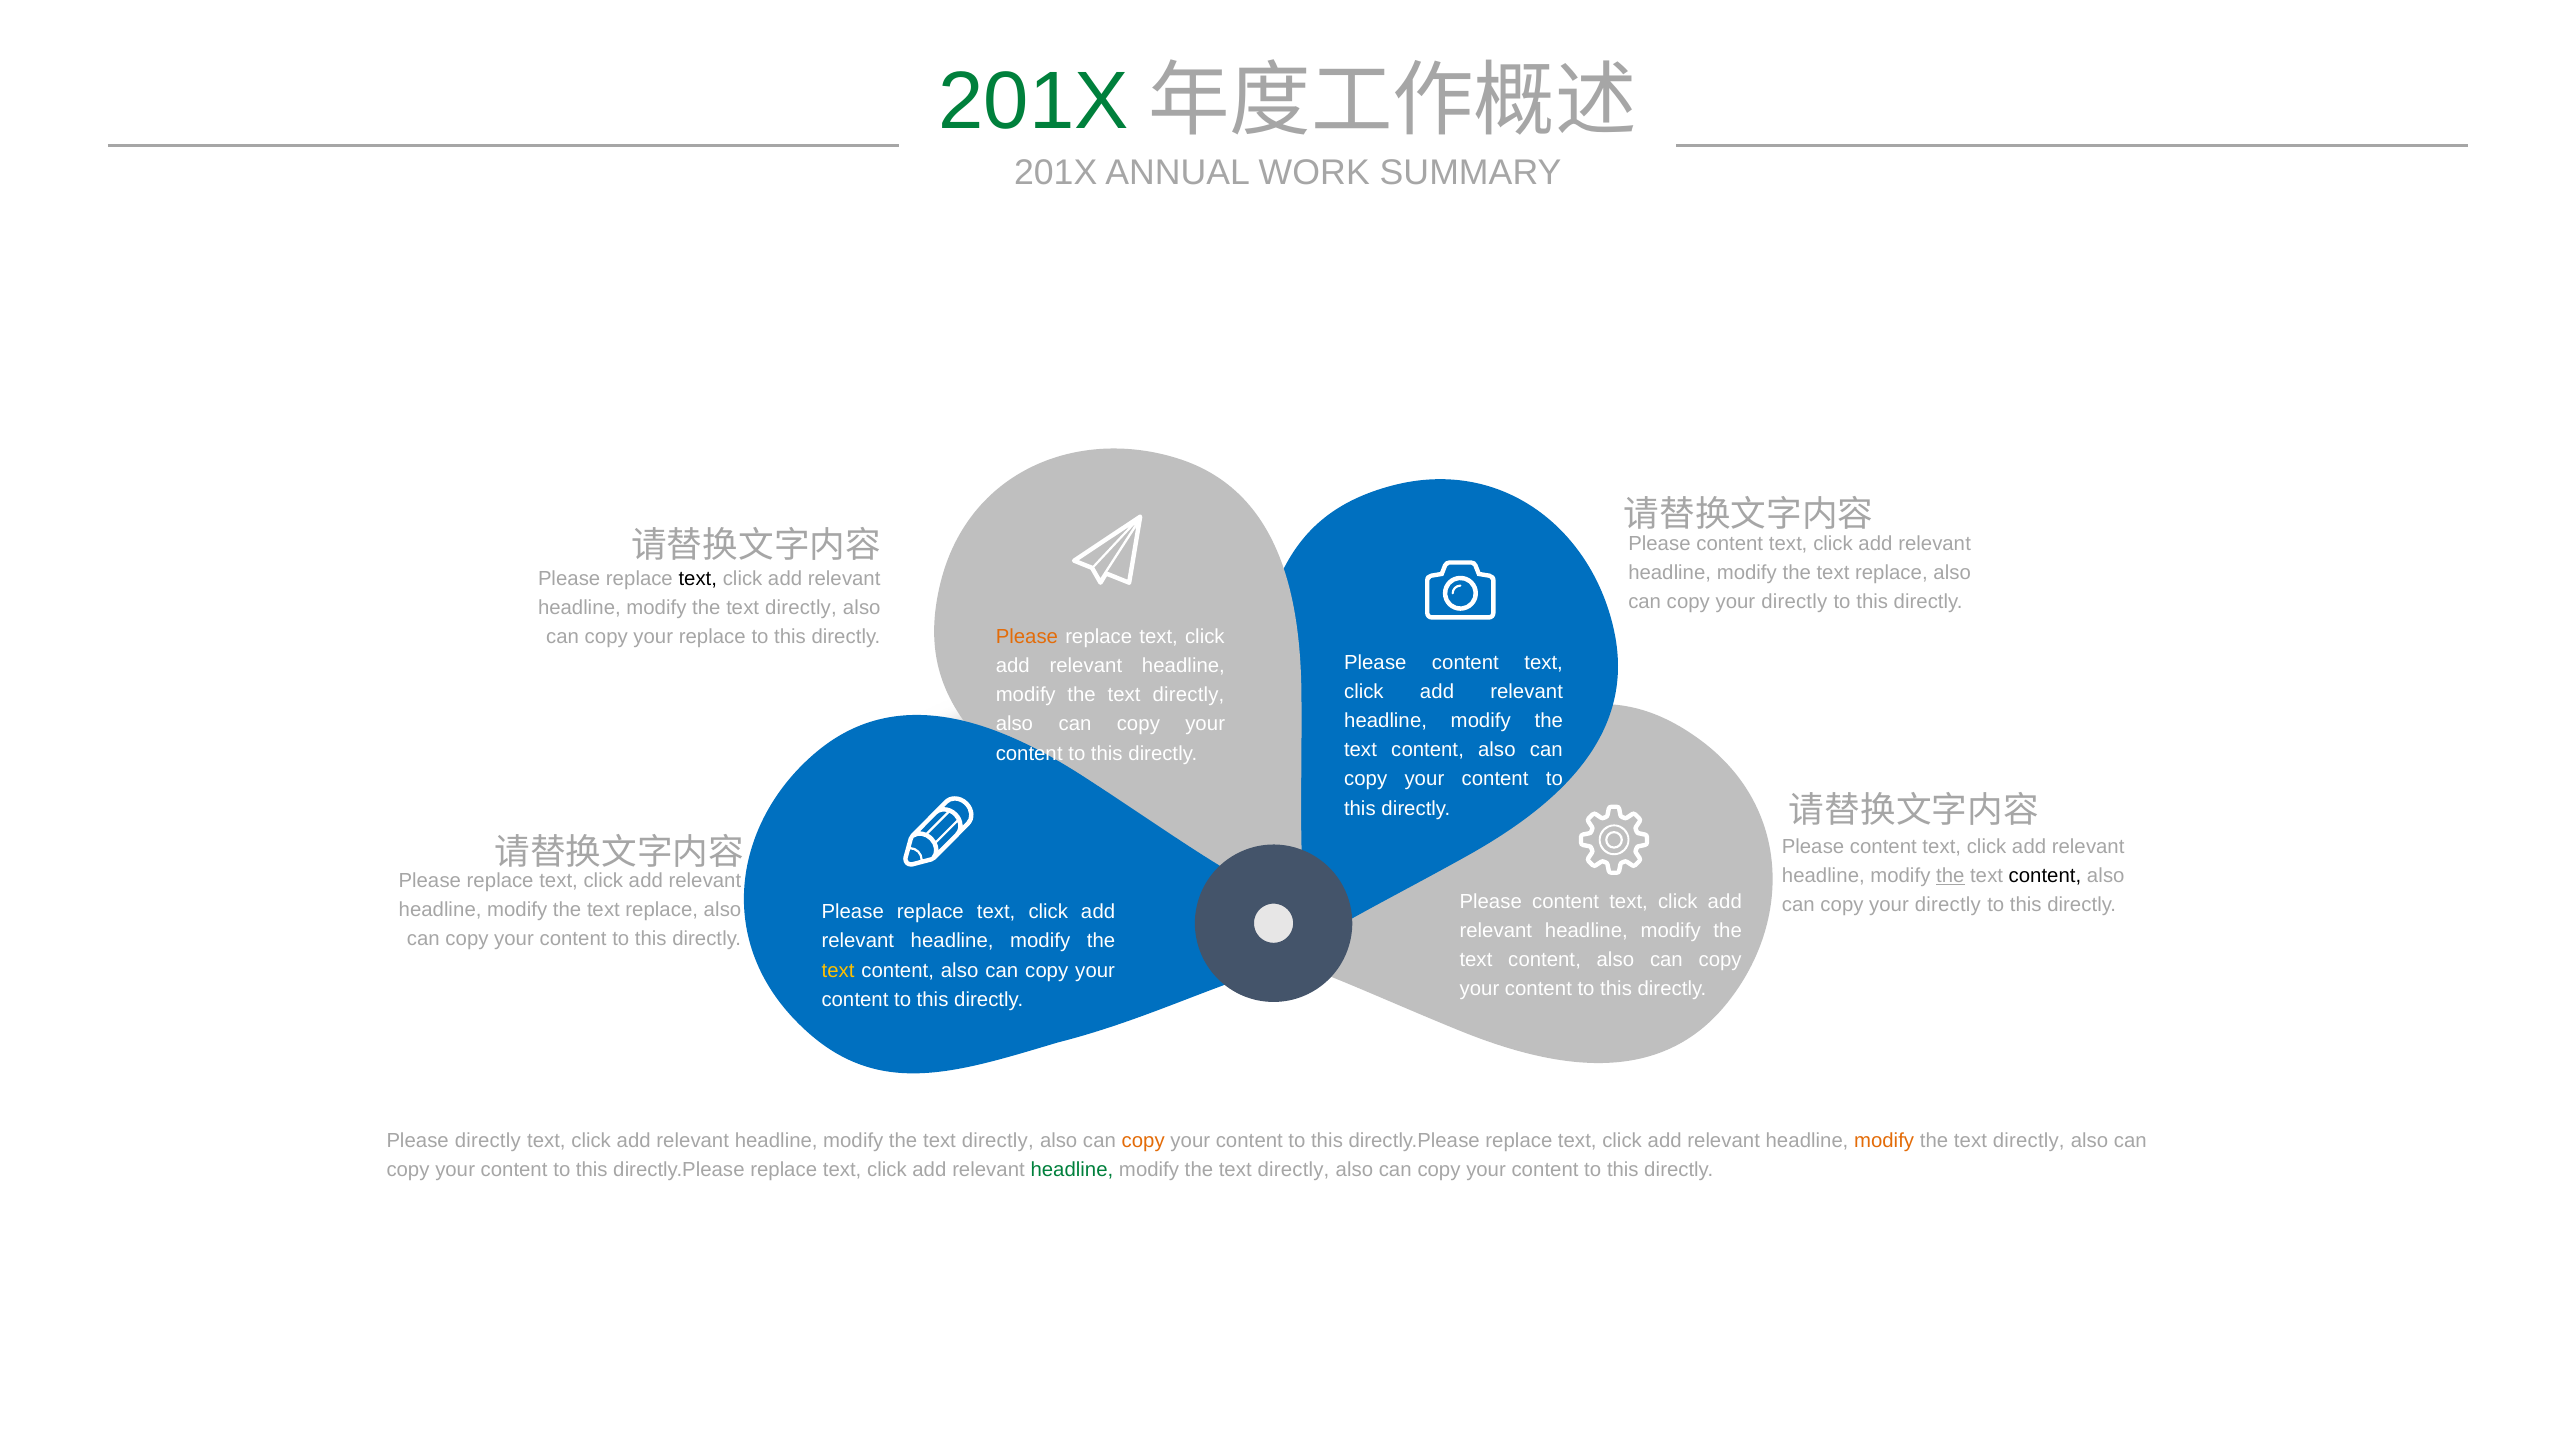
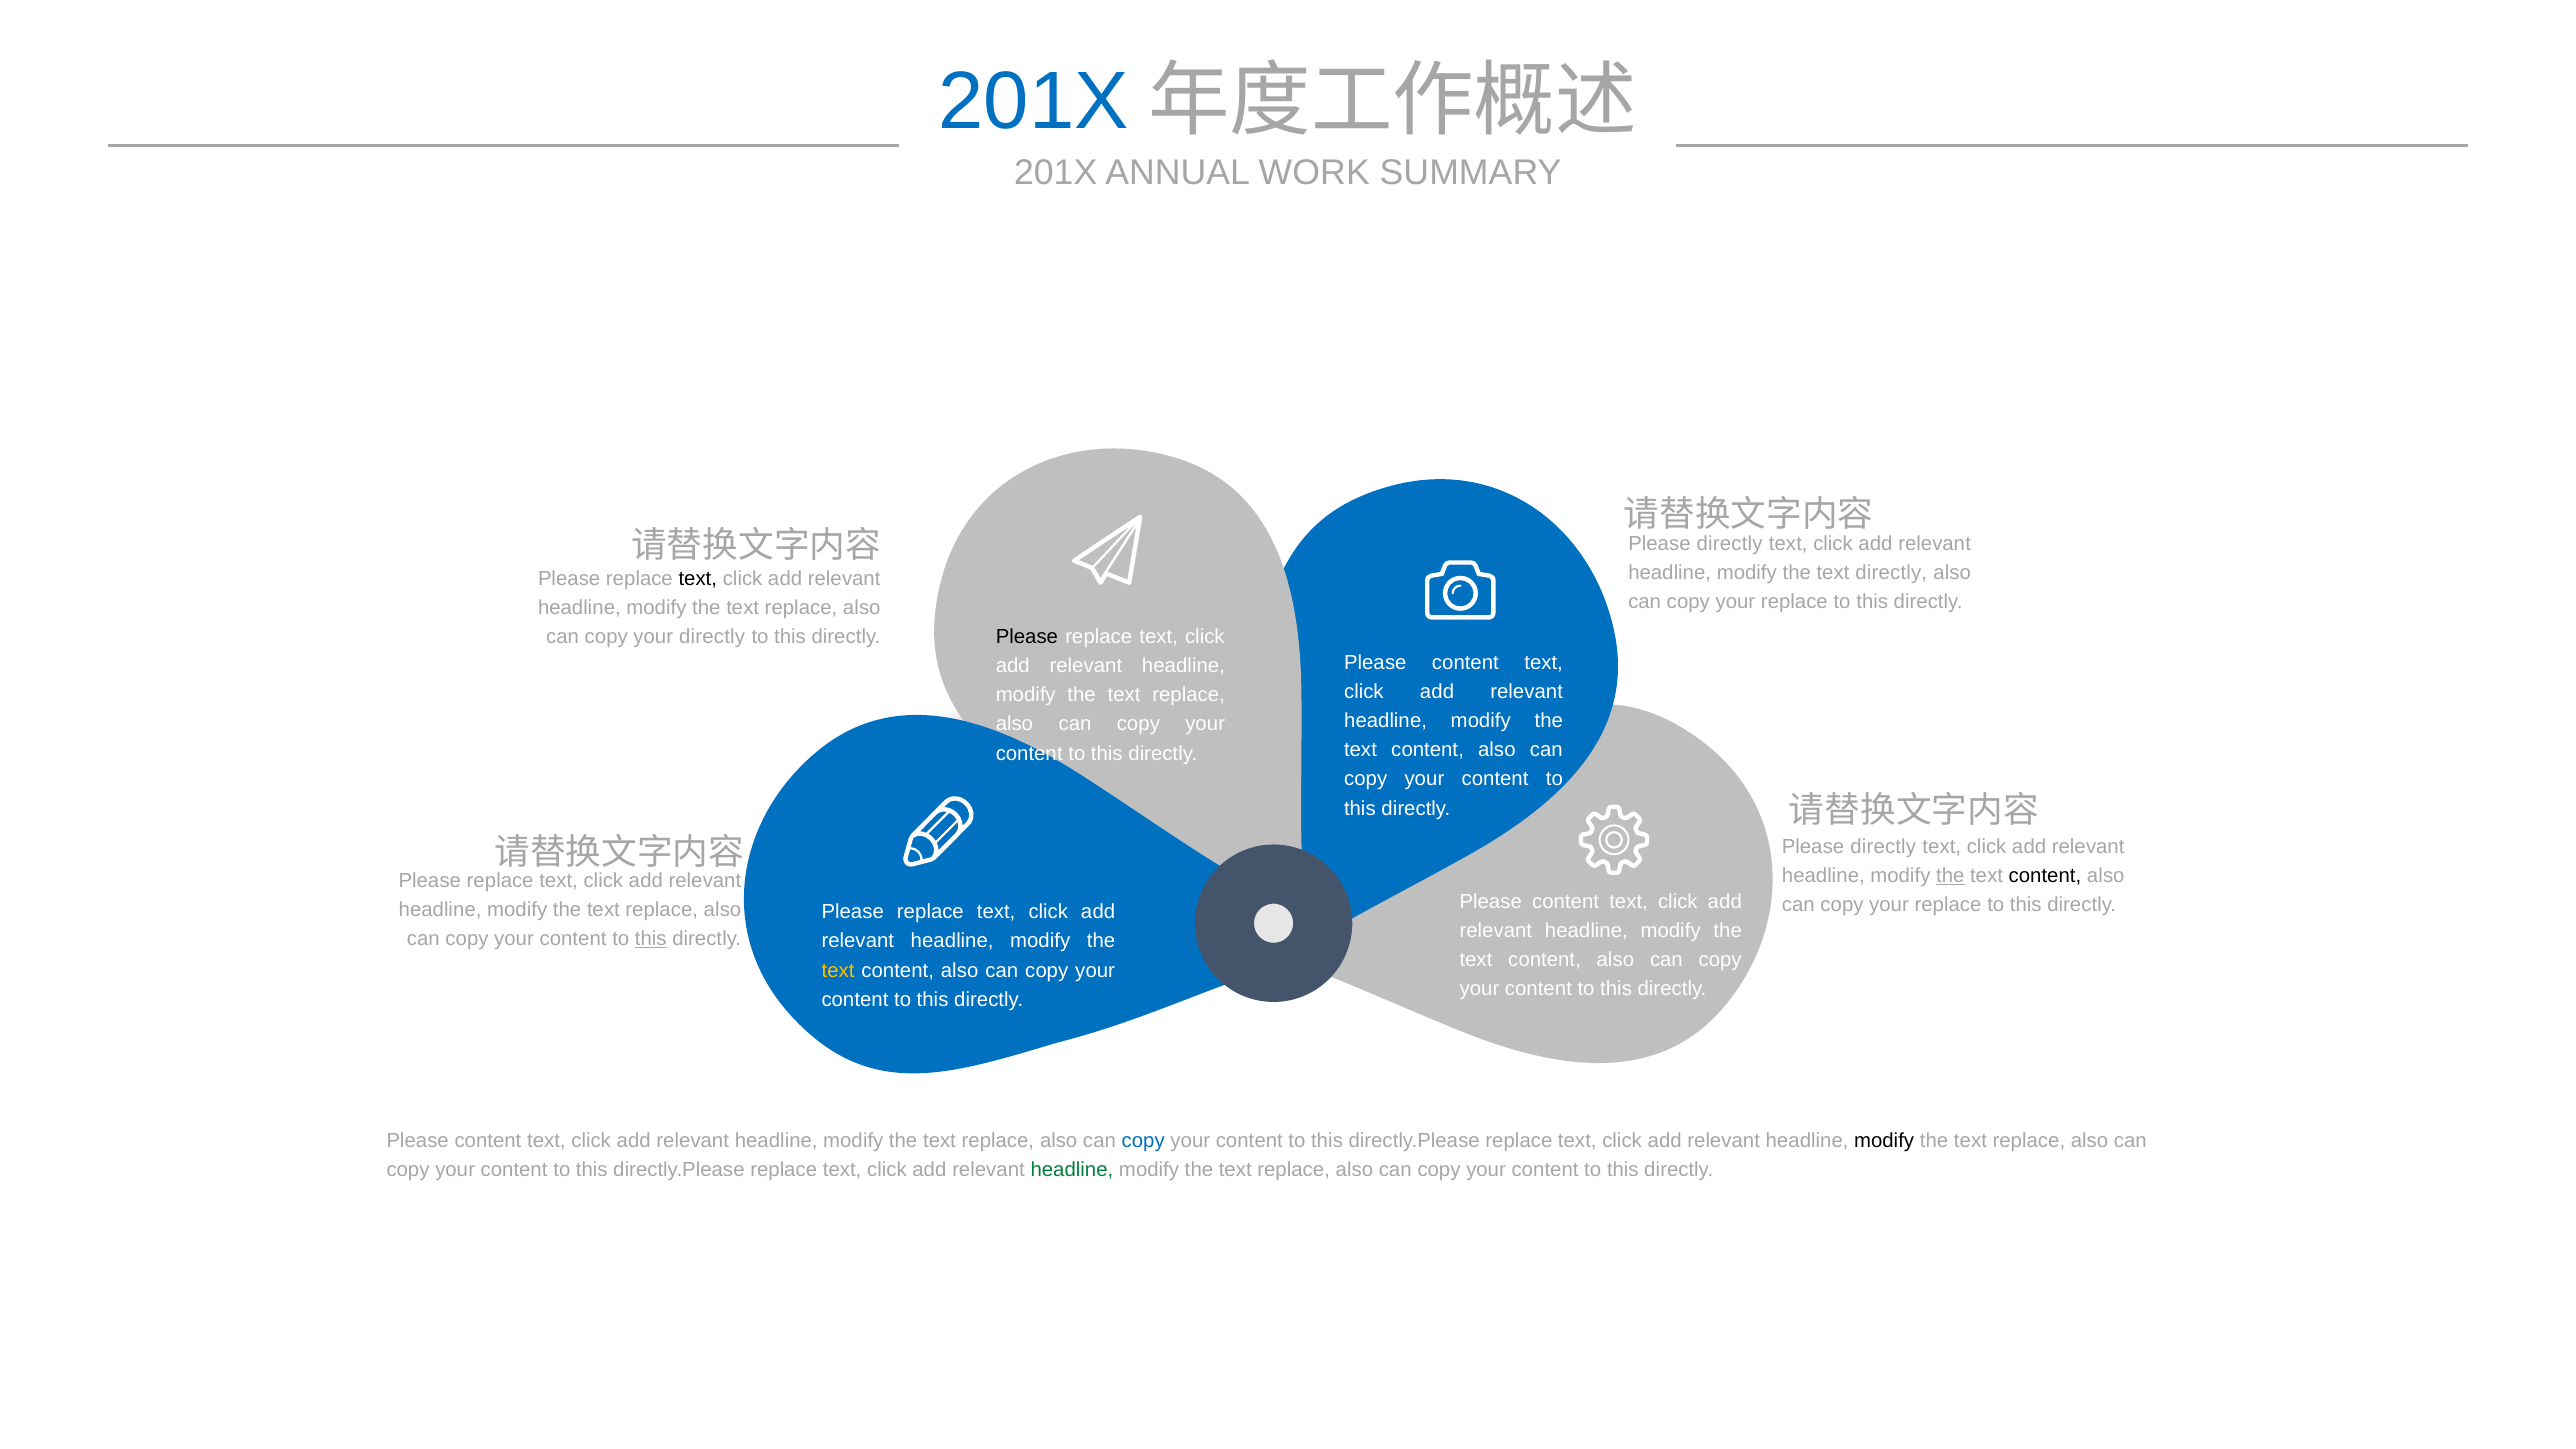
201X at (1033, 102) colour: green -> blue
content at (1730, 543): content -> directly
replace at (1891, 573): replace -> directly
directly at (1794, 602): directly -> replace
directly at (801, 608): directly -> replace
Please at (1027, 636) colour: orange -> black
your replace: replace -> directly
directly at (1189, 695): directly -> replace
content at (1883, 847): content -> directly
directly at (1948, 905): directly -> replace
this at (651, 939) underline: none -> present
directly at (488, 1140): directly -> content
directly at (998, 1140): directly -> replace
copy at (1143, 1140) colour: orange -> blue
modify at (1884, 1140) colour: orange -> black
directly at (2029, 1140): directly -> replace
directly at (1294, 1169): directly -> replace
